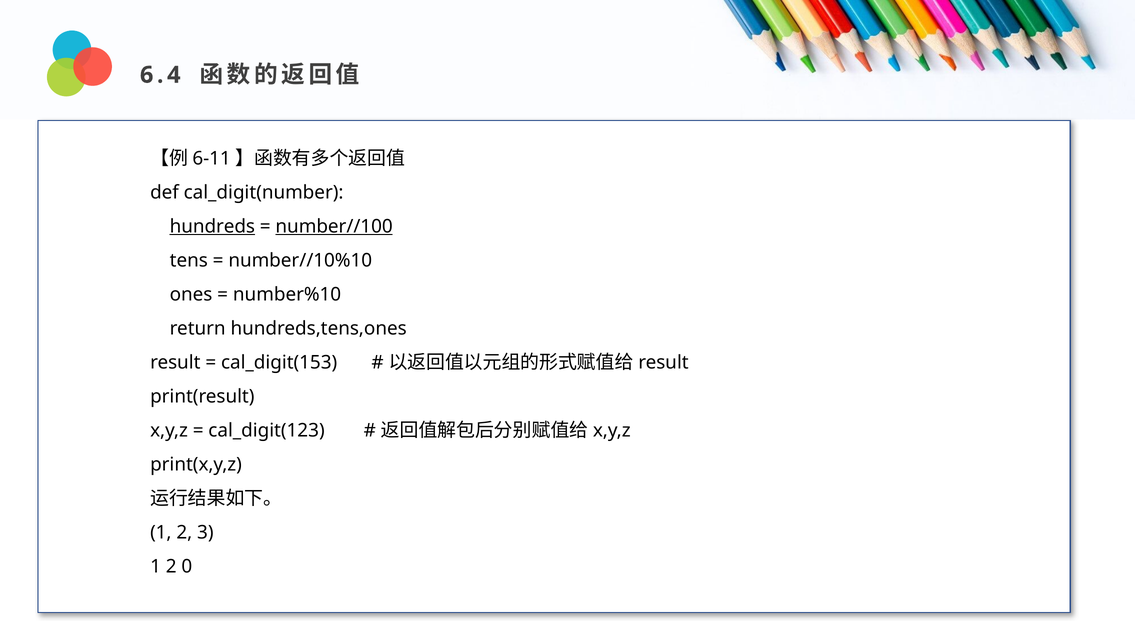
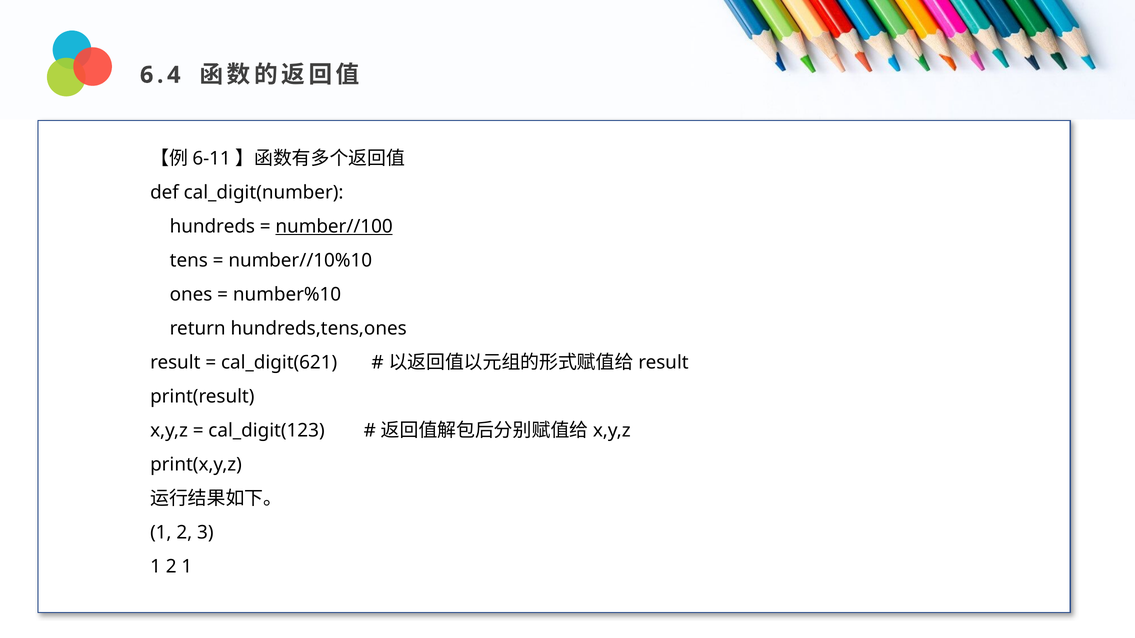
hundreds underline: present -> none
cal_digit(153: cal_digit(153 -> cal_digit(621
2 0: 0 -> 1
